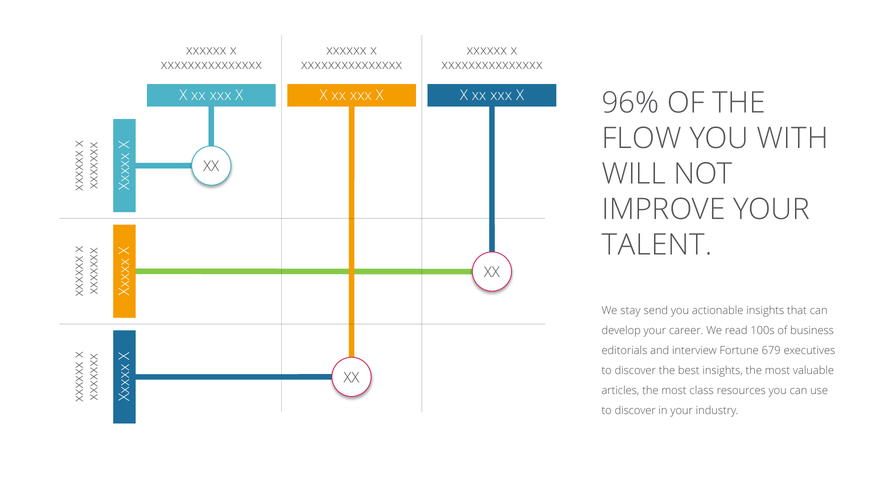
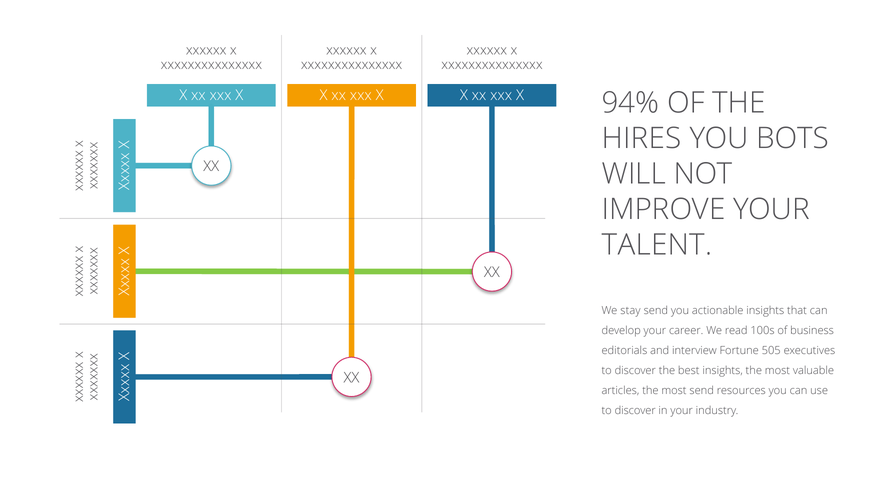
96%: 96% -> 94%
FLOW: FLOW -> HIRES
WITH: WITH -> BOTS
679: 679 -> 505
most class: class -> send
